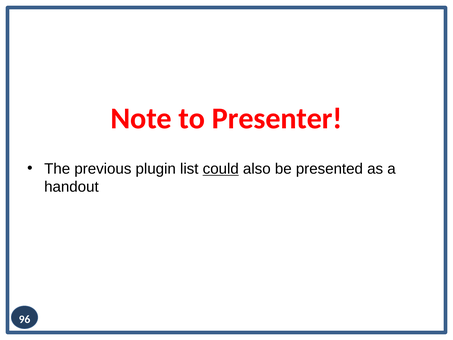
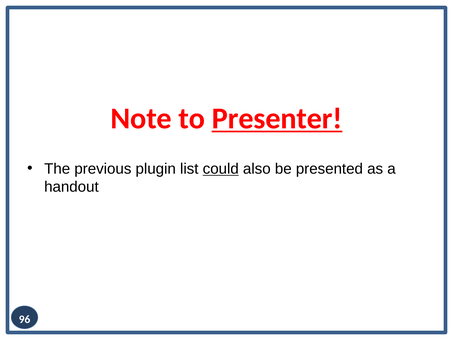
Presenter underline: none -> present
